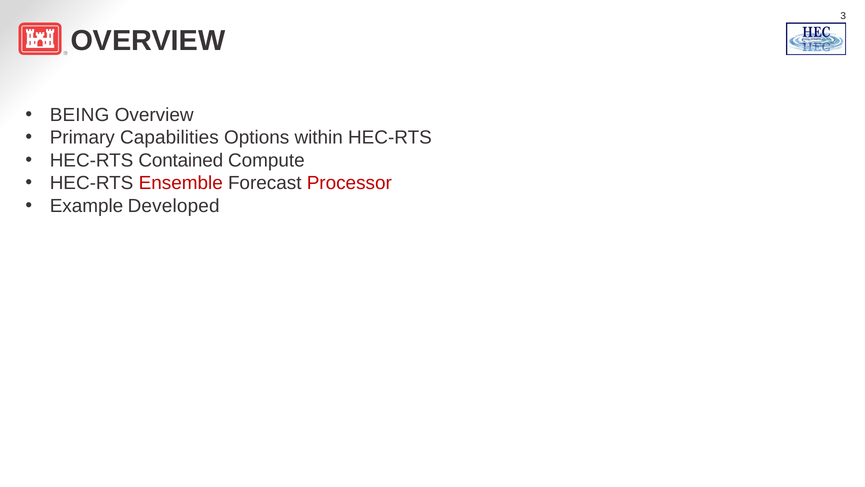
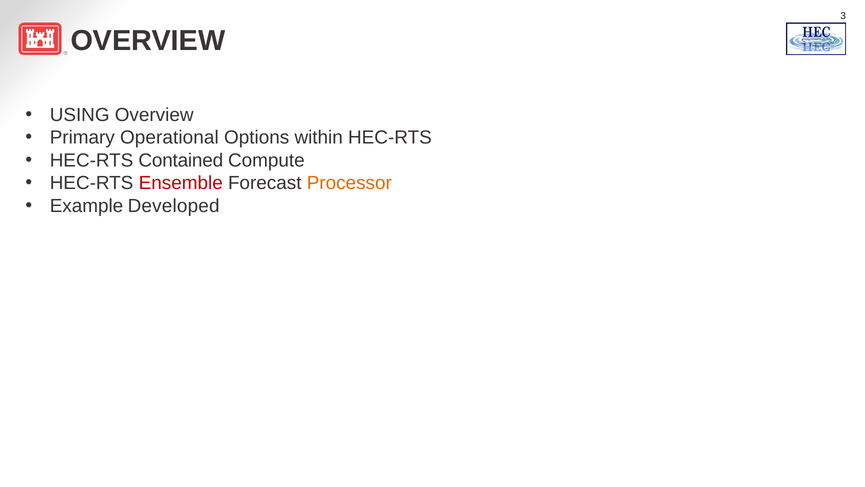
BEING: BEING -> USING
Capabilities: Capabilities -> Operational
Processor colour: red -> orange
